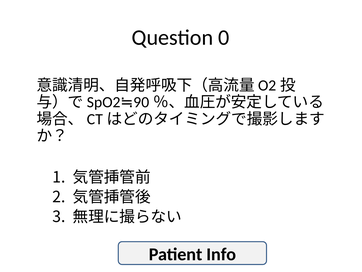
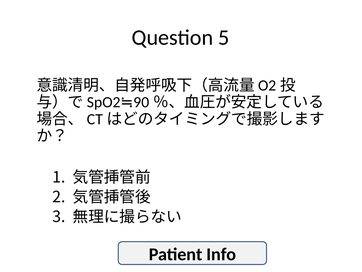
0: 0 -> 5
